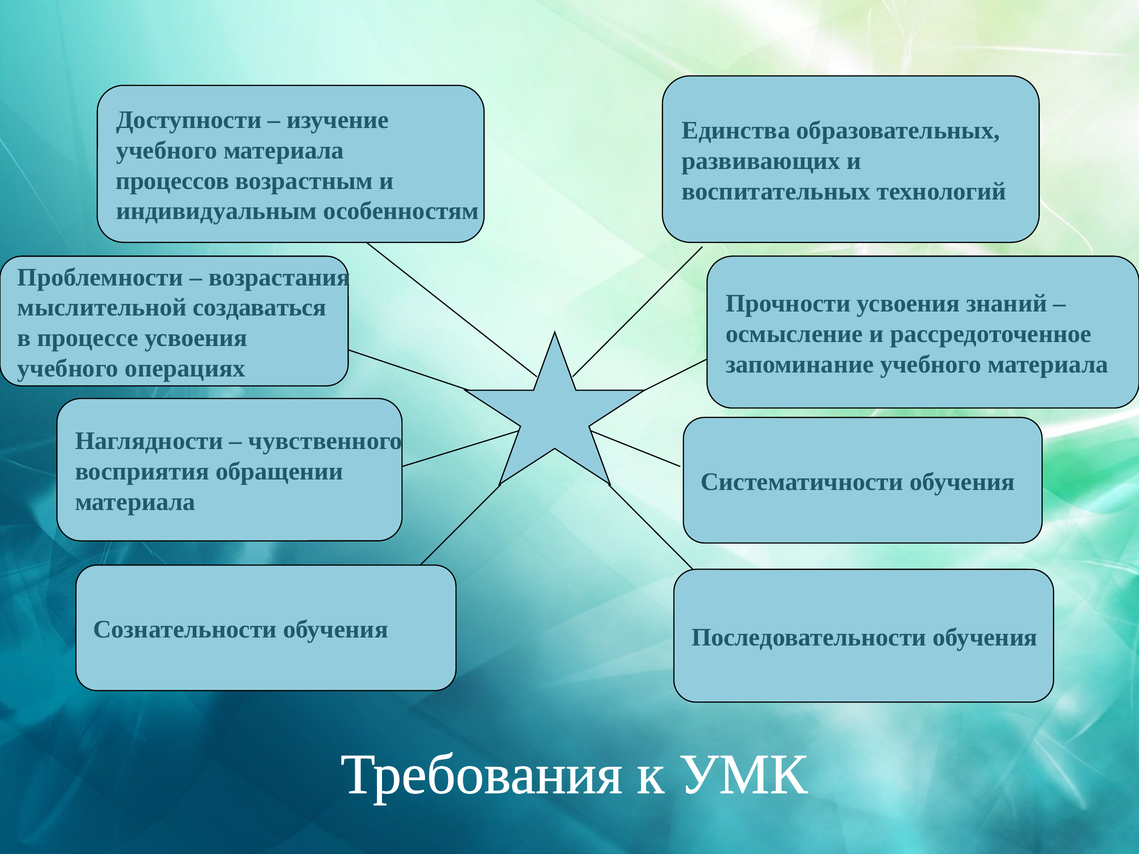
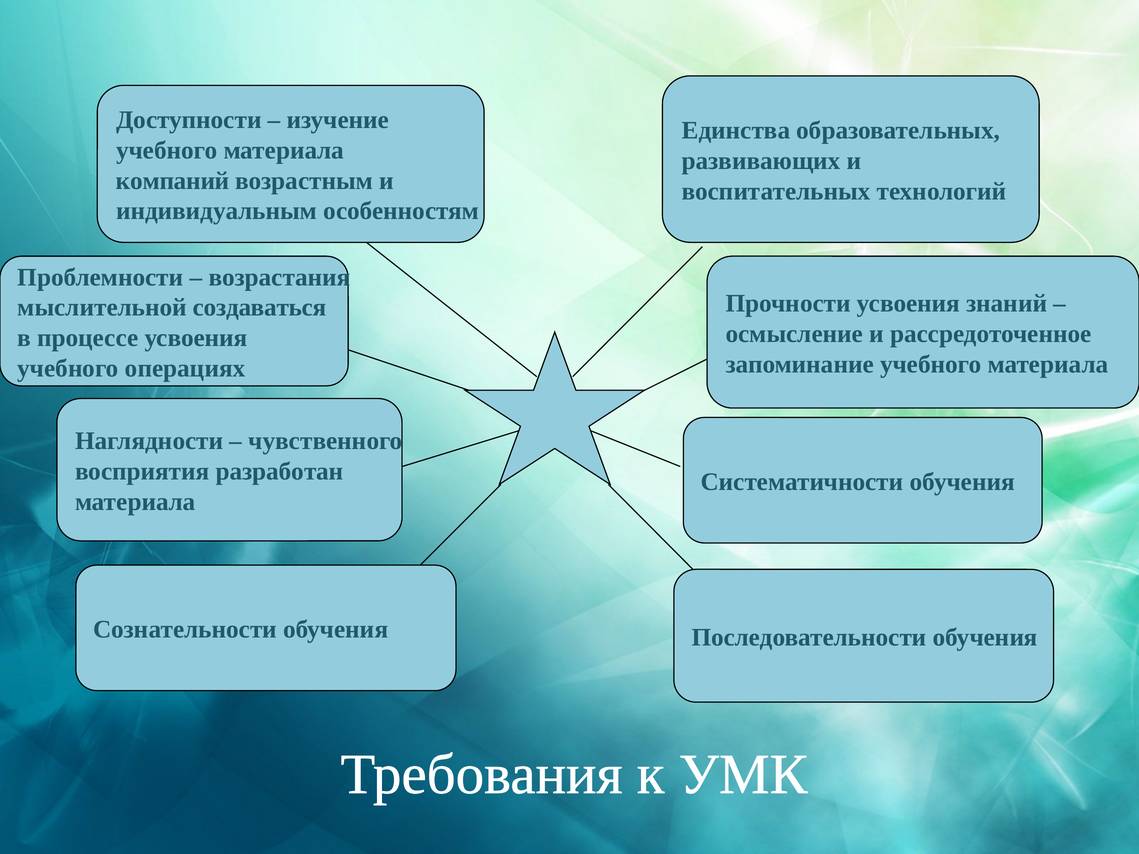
процессов: процессов -> компаний
обращении: обращении -> разработан
